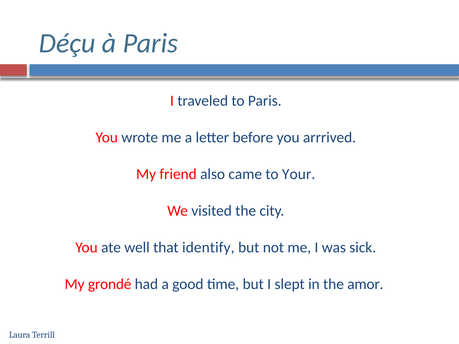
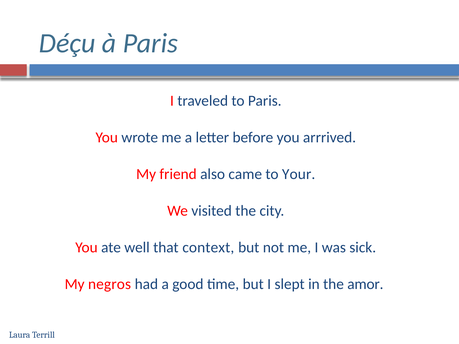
identify: identify -> context
grondé: grondé -> negros
